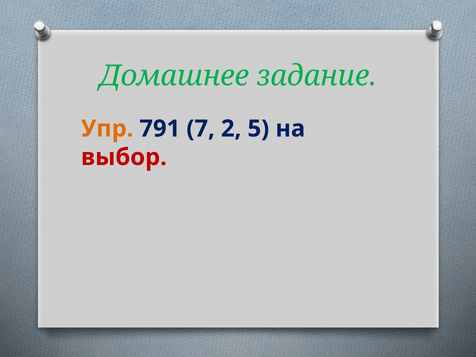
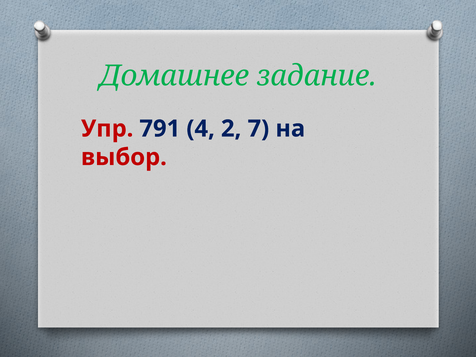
Упр colour: orange -> red
7: 7 -> 4
5: 5 -> 7
